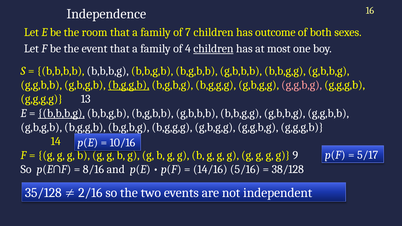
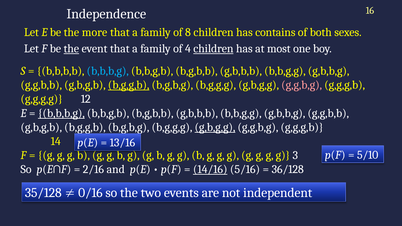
room: room -> more
7: 7 -> 8
outcome: outcome -> contains
the at (71, 49) underline: none -> present
b,b,b,g at (108, 71) colour: white -> light blue
13: 13 -> 12
g,b,g,g at (215, 127) underline: none -> present
10/16: 10/16 -> 13/16
5/17: 5/17 -> 5/10
9: 9 -> 3
8/16: 8/16 -> 2/16
14/16 underline: none -> present
38/128: 38/128 -> 36/128
2/16: 2/16 -> 0/16
